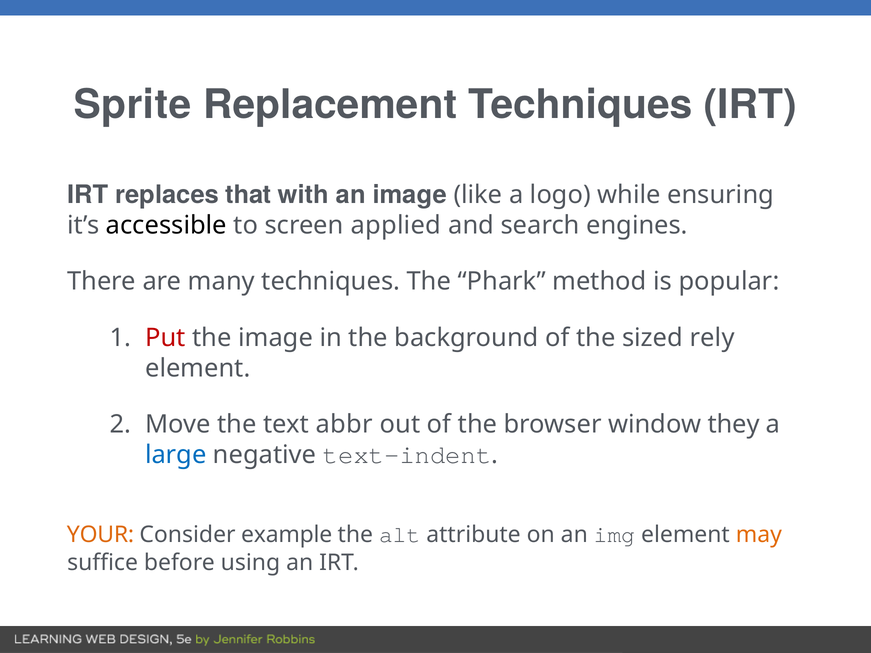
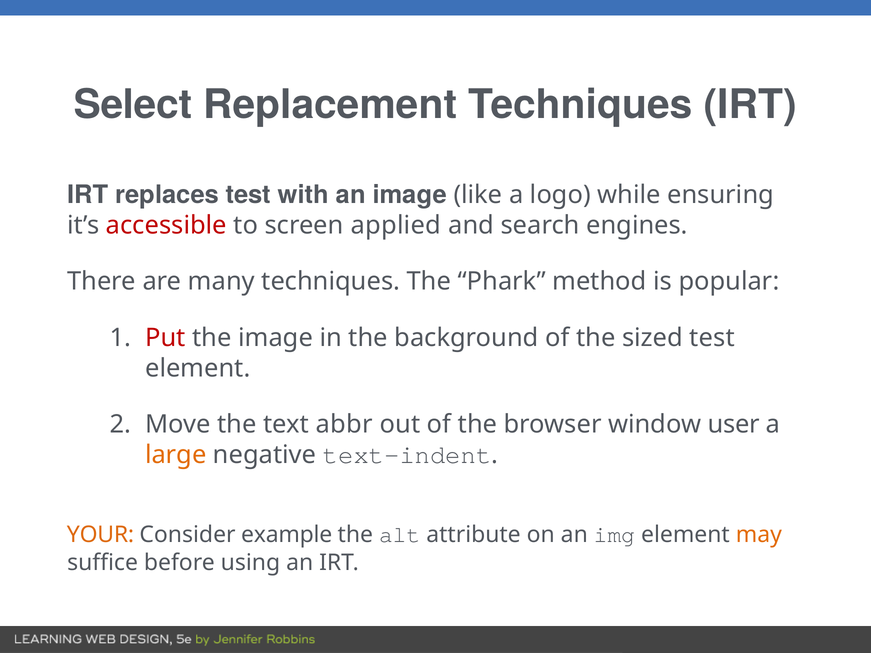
Sprite: Sprite -> Select
replaces that: that -> test
accessible colour: black -> red
sized rely: rely -> test
they: they -> user
large colour: blue -> orange
